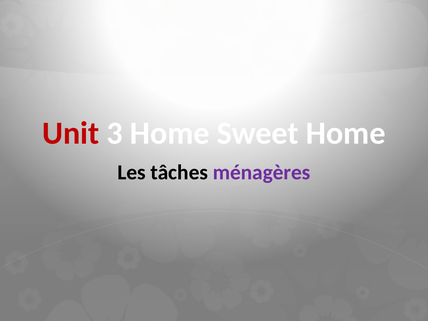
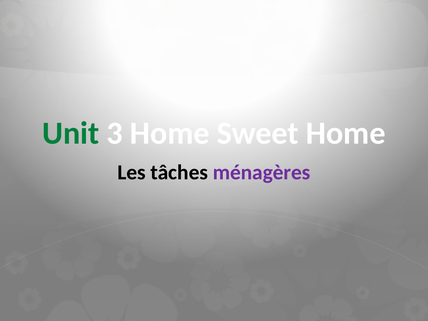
Unit colour: red -> green
